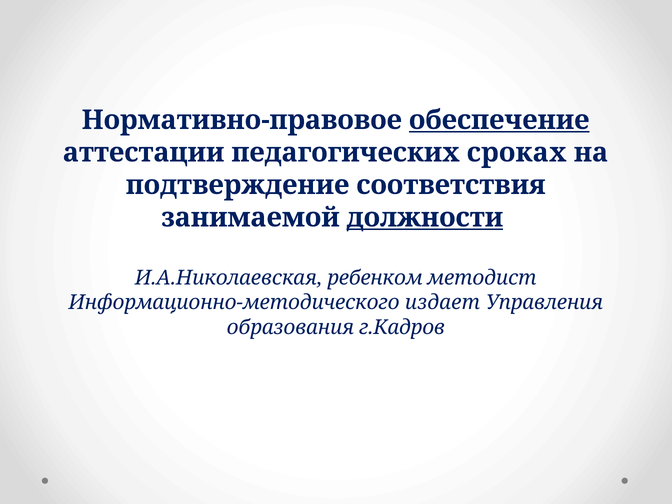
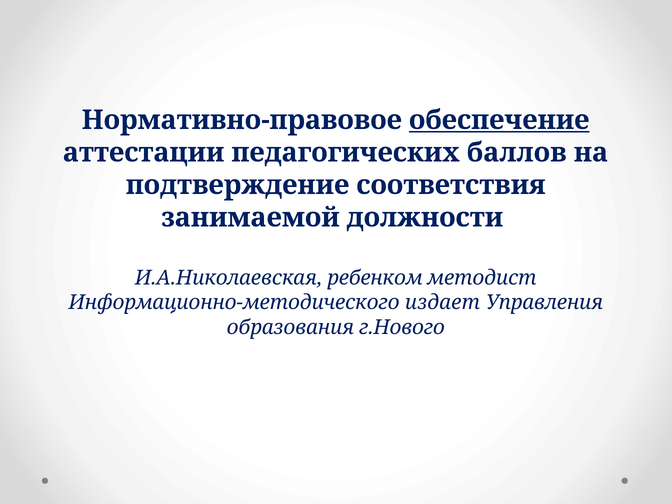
сроках: сроках -> баллов
должности underline: present -> none
г.Кадров: г.Кадров -> г.Нового
